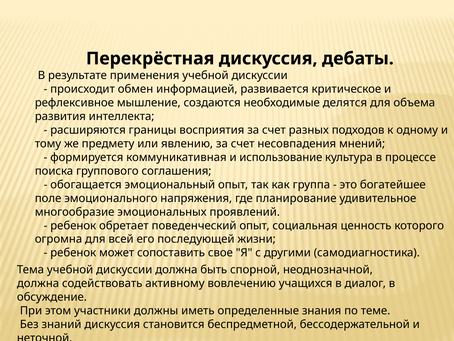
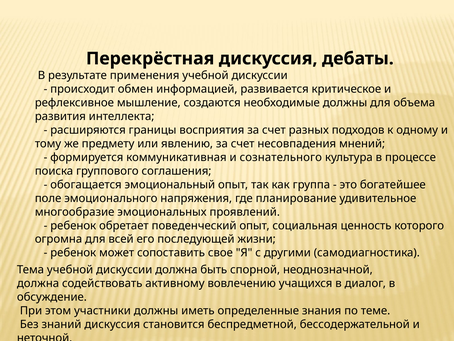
необходимые делятся: делятся -> должны
использование: использование -> сознательного
